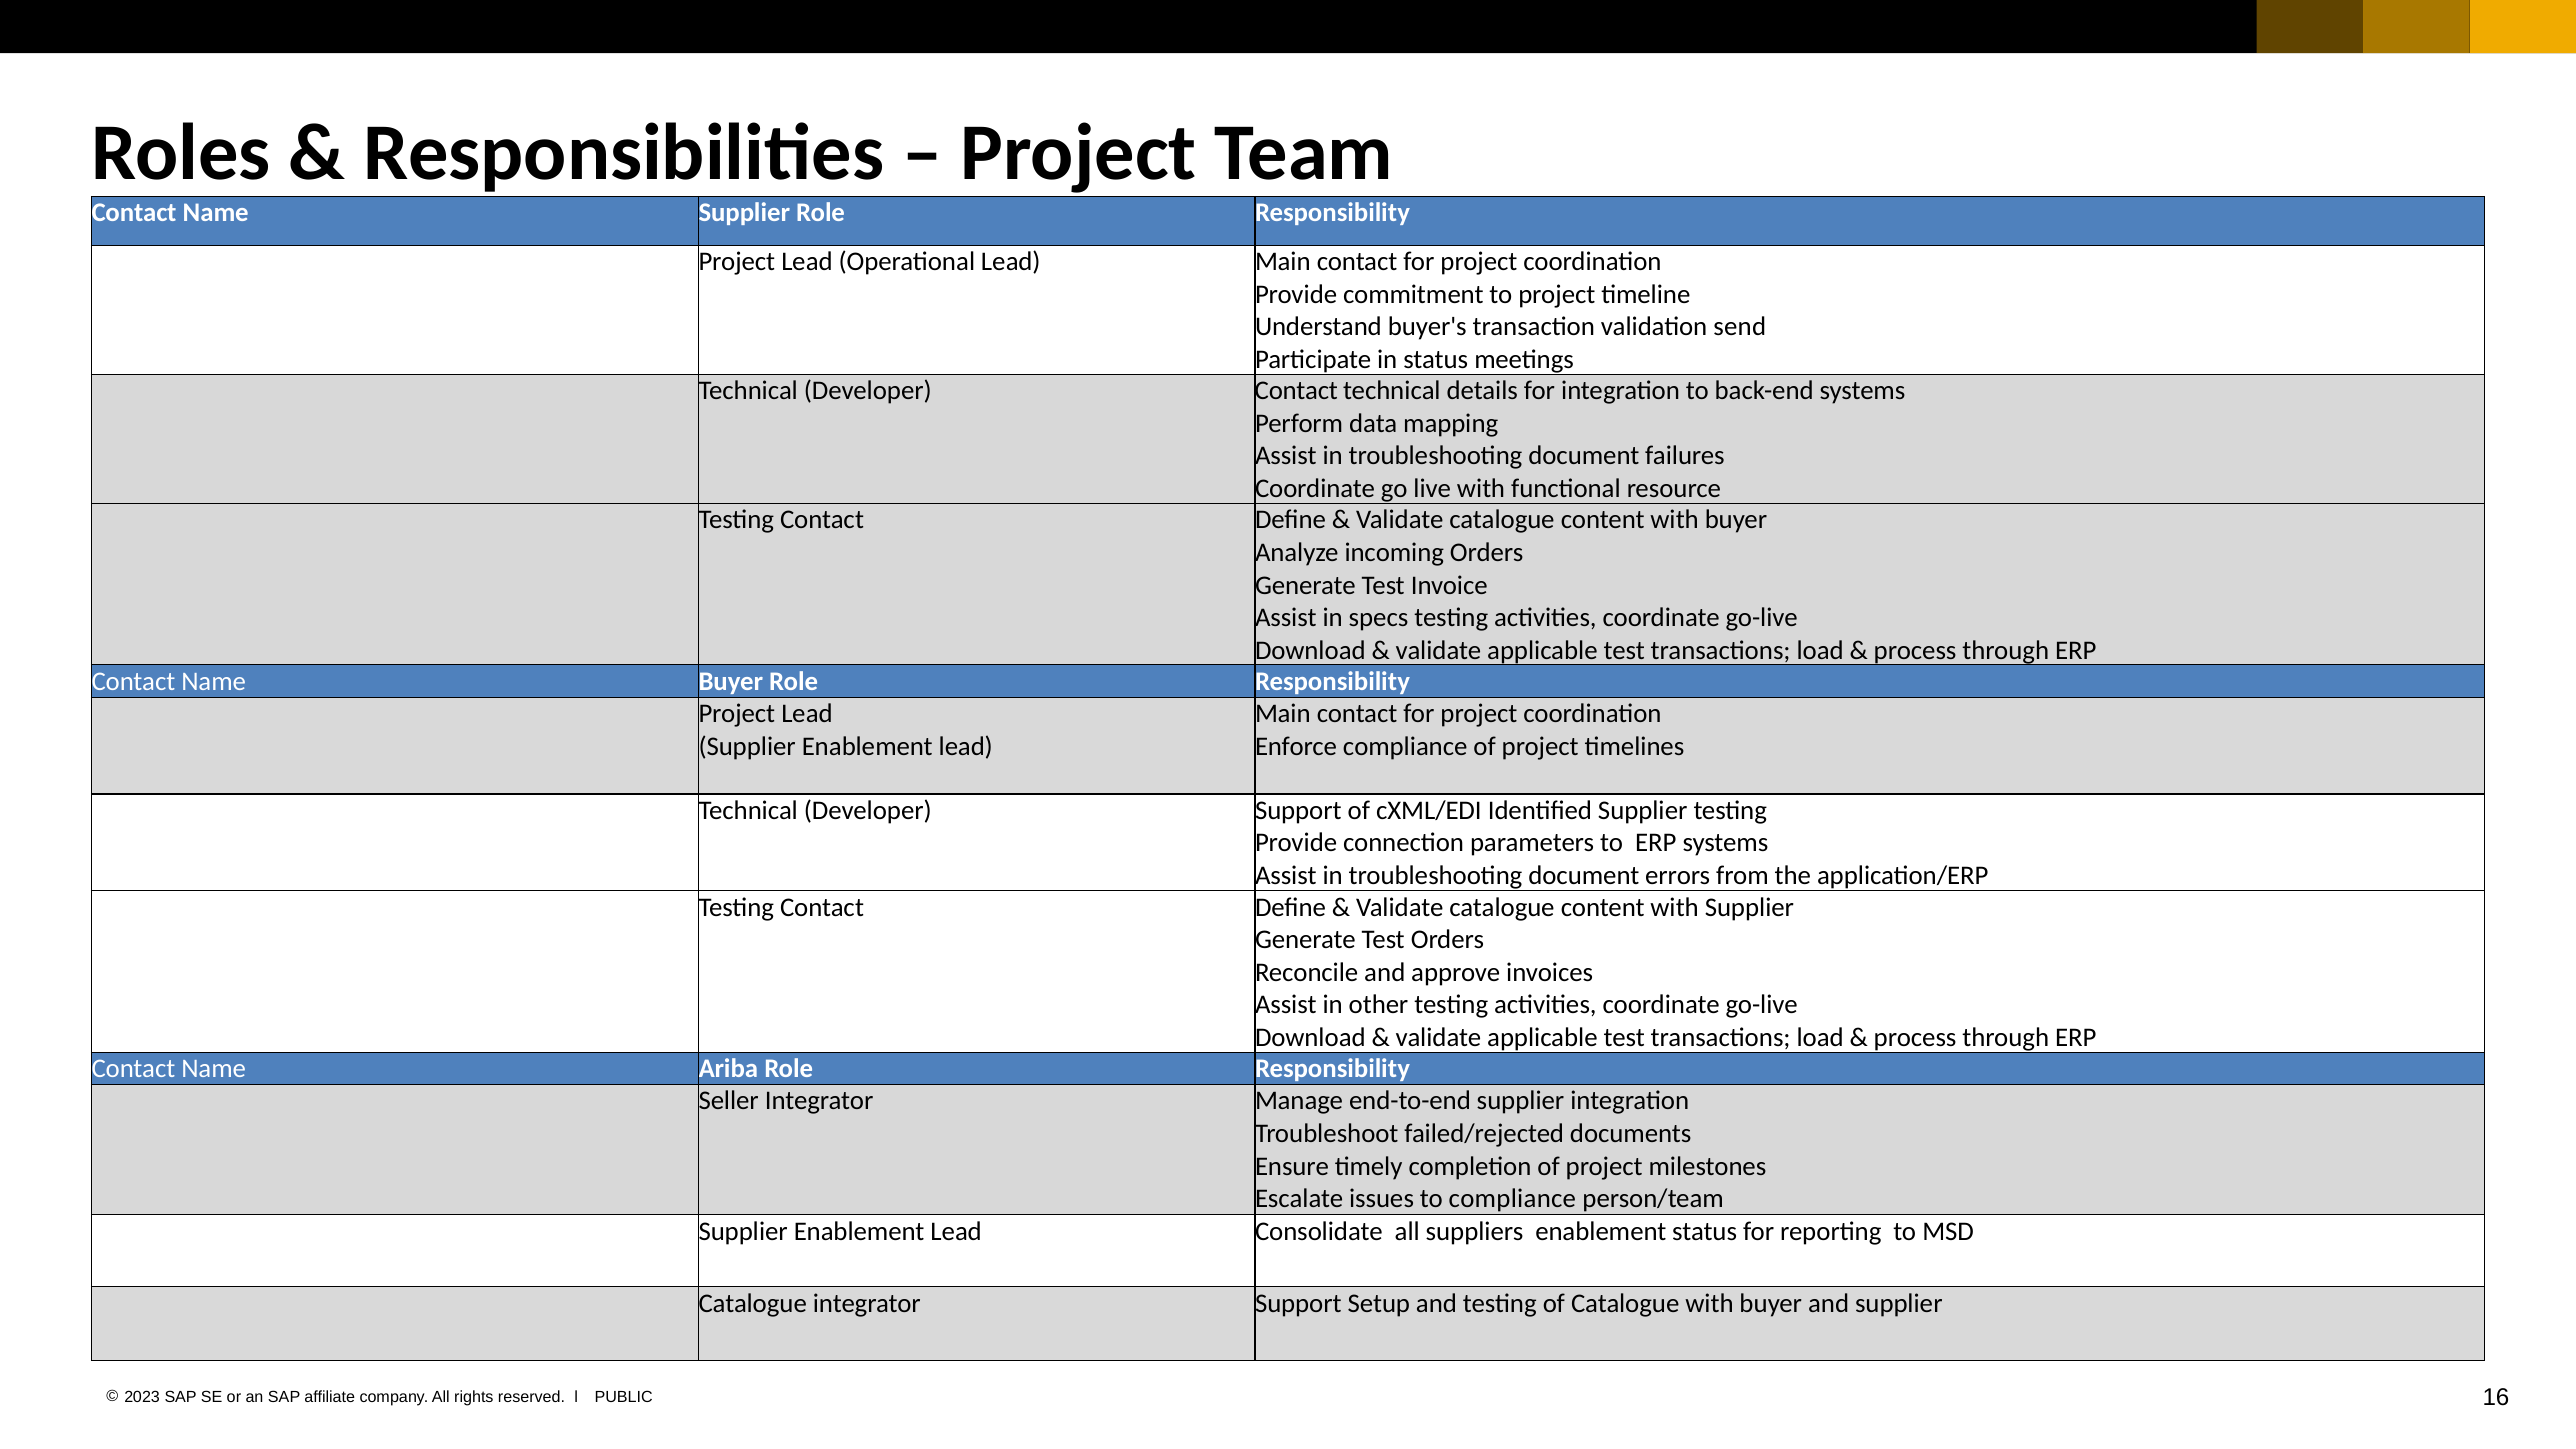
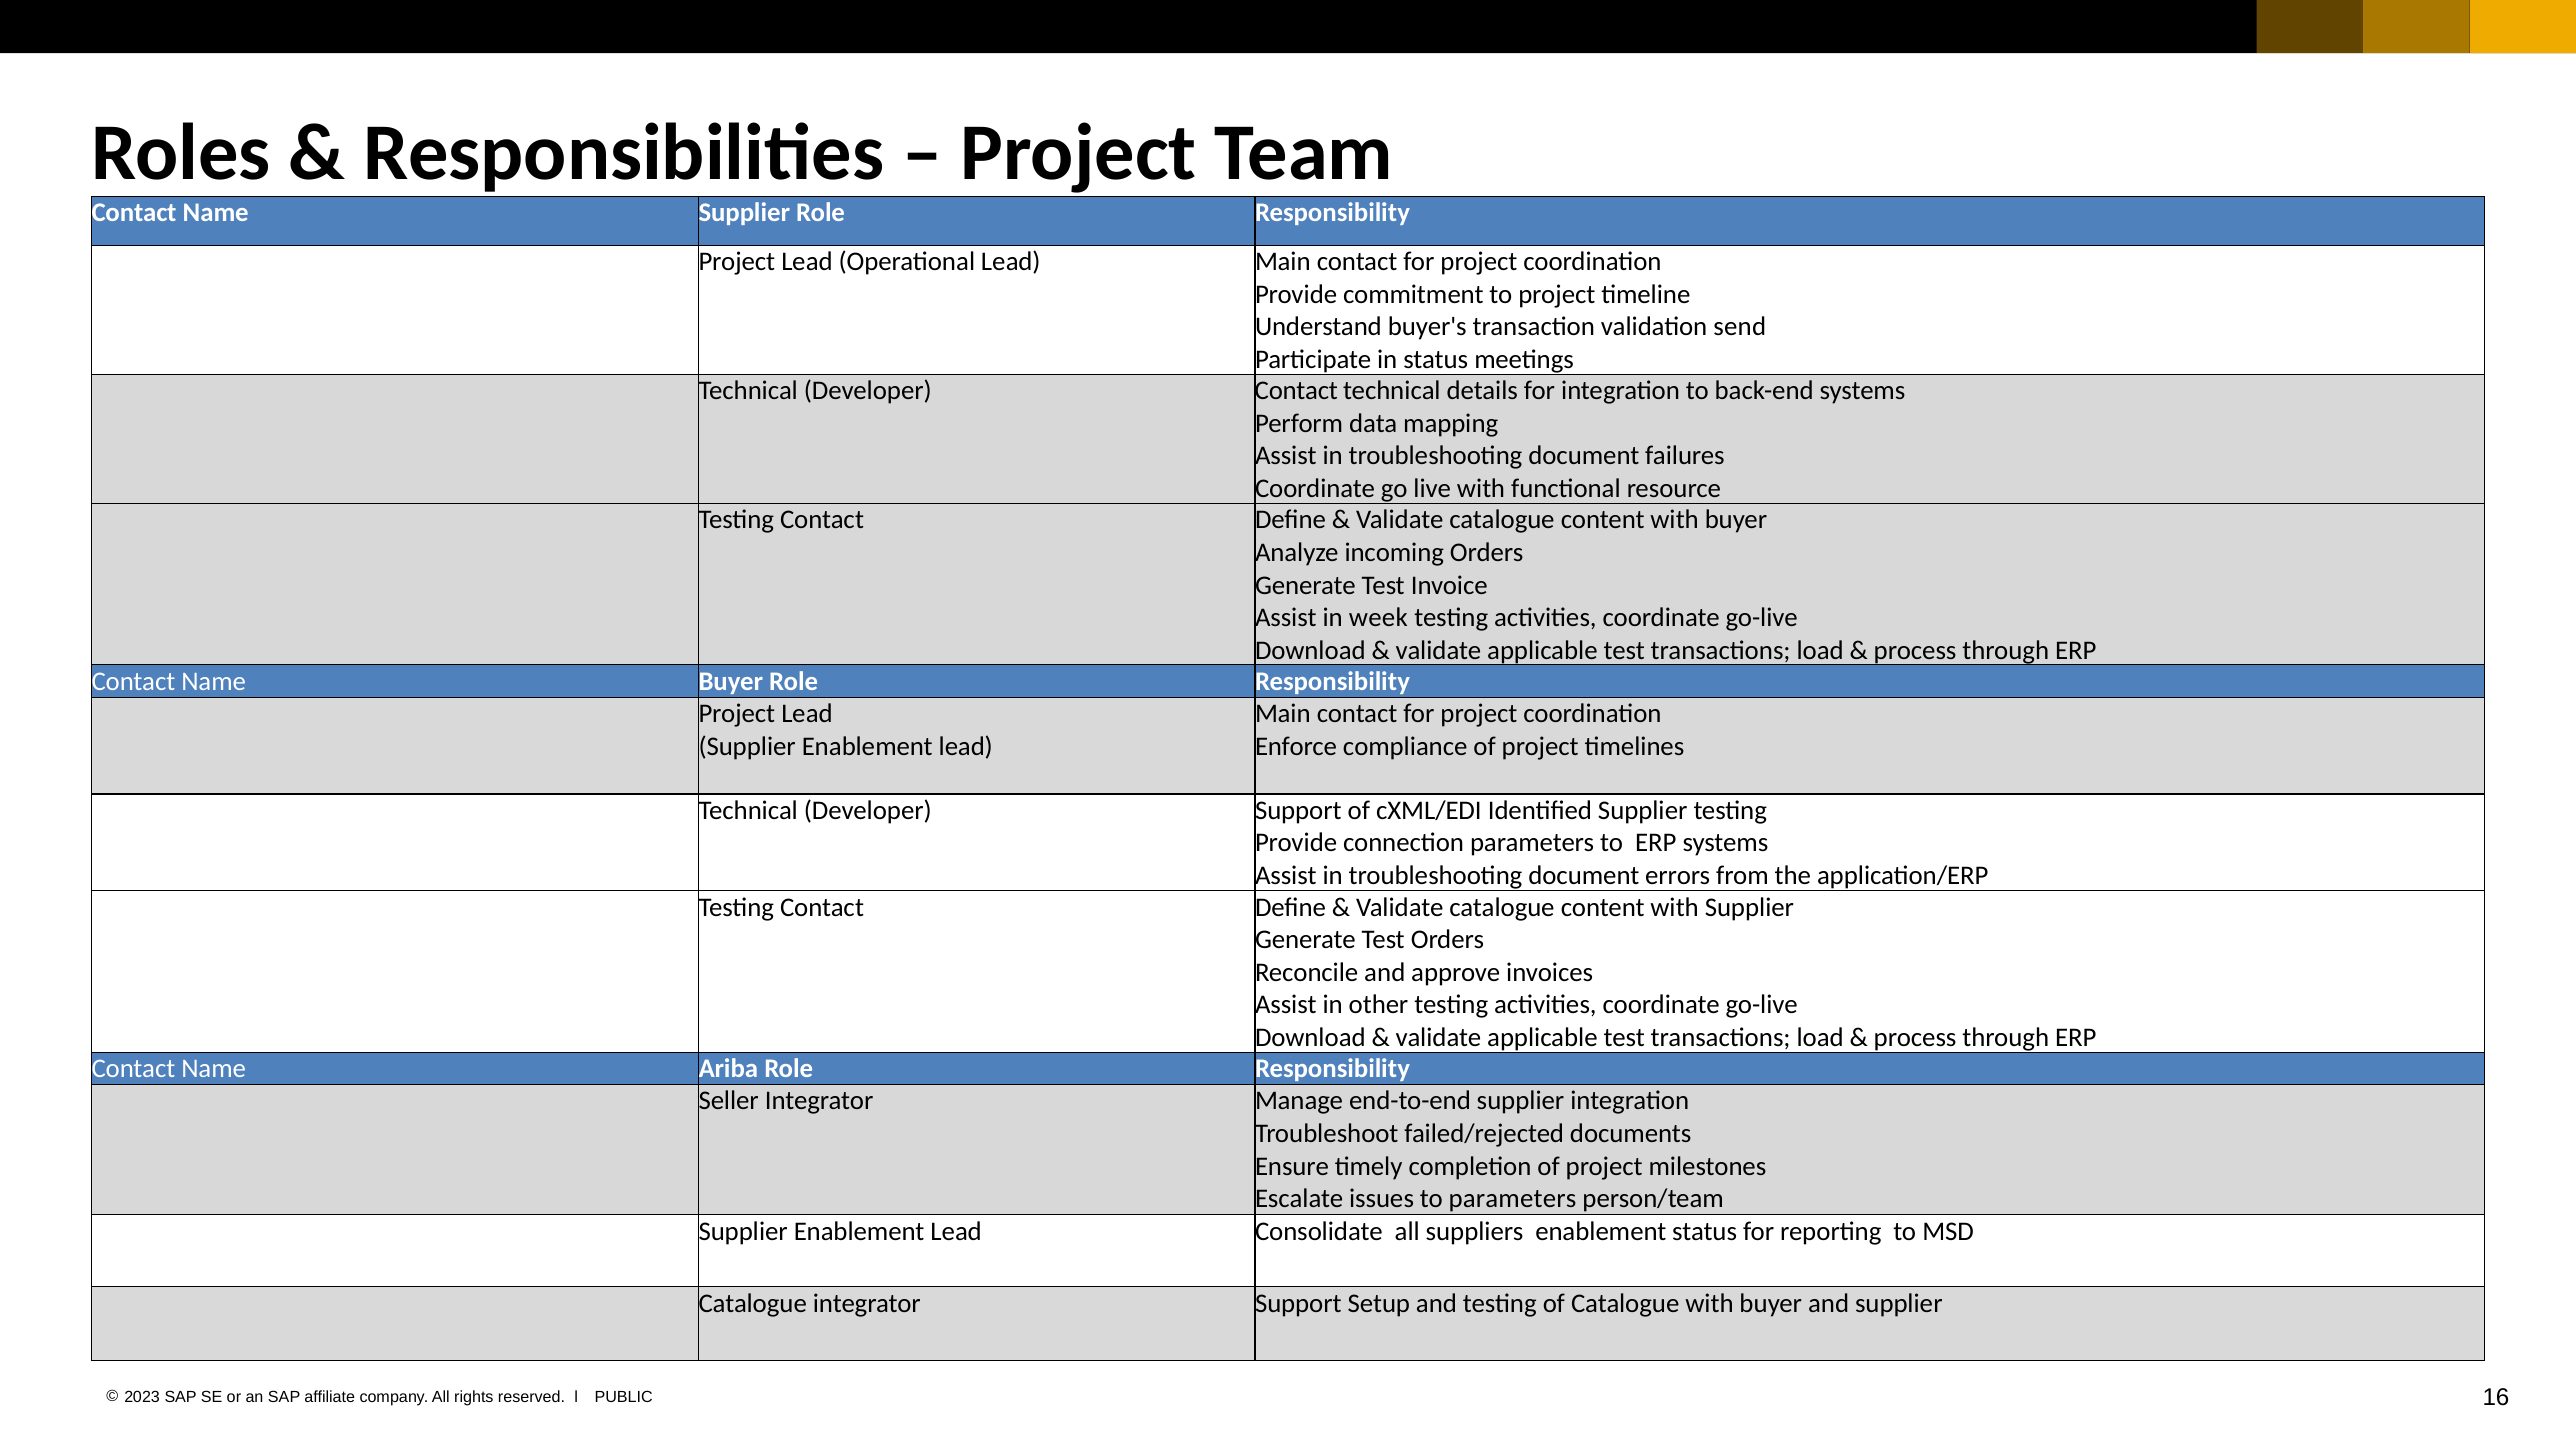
specs: specs -> week
to compliance: compliance -> parameters
